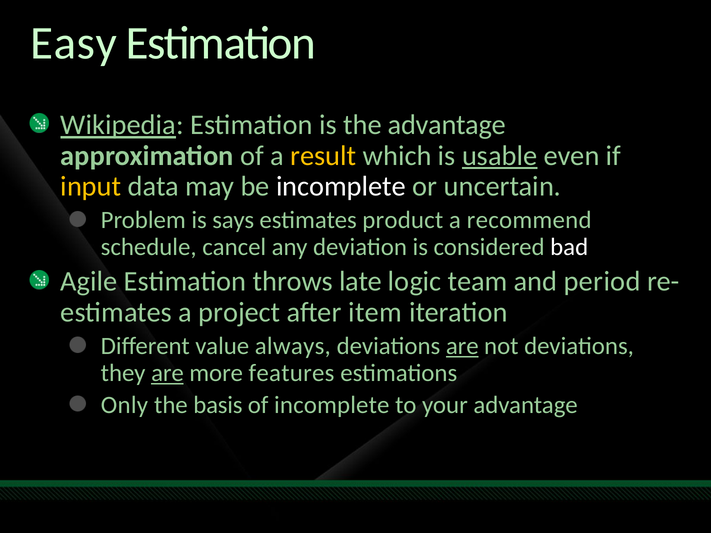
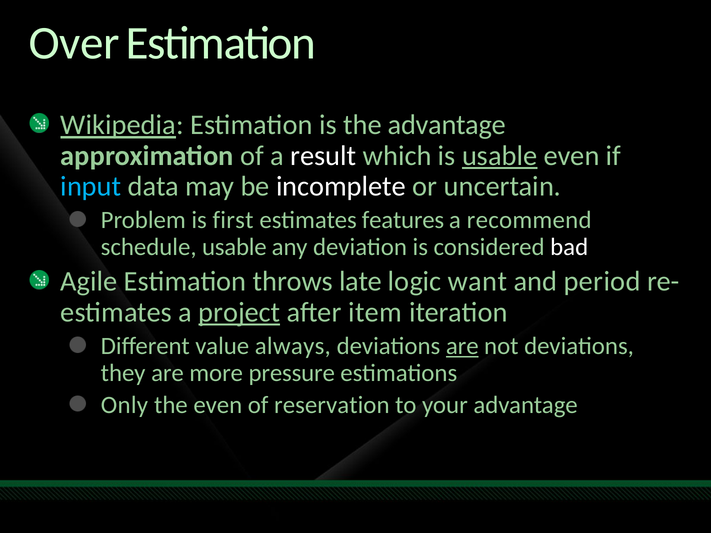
Easy: Easy -> Over
result colour: yellow -> white
input colour: yellow -> light blue
says: says -> first
product: product -> features
schedule cancel: cancel -> usable
team: team -> want
project underline: none -> present
are at (167, 373) underline: present -> none
features: features -> pressure
the basis: basis -> even
of incomplete: incomplete -> reservation
